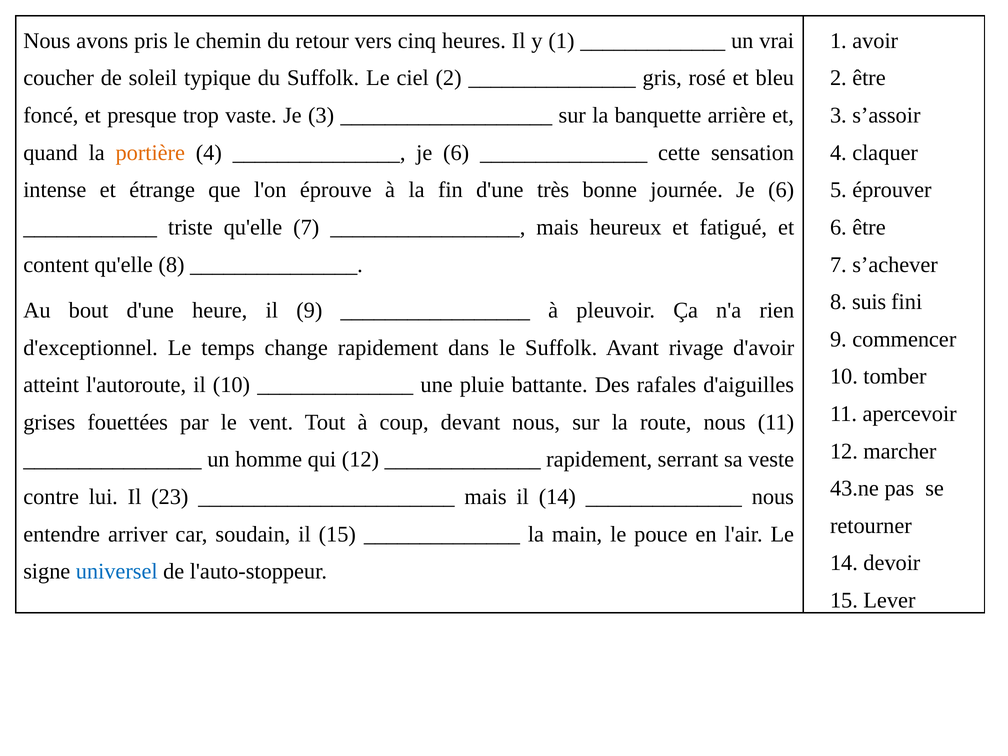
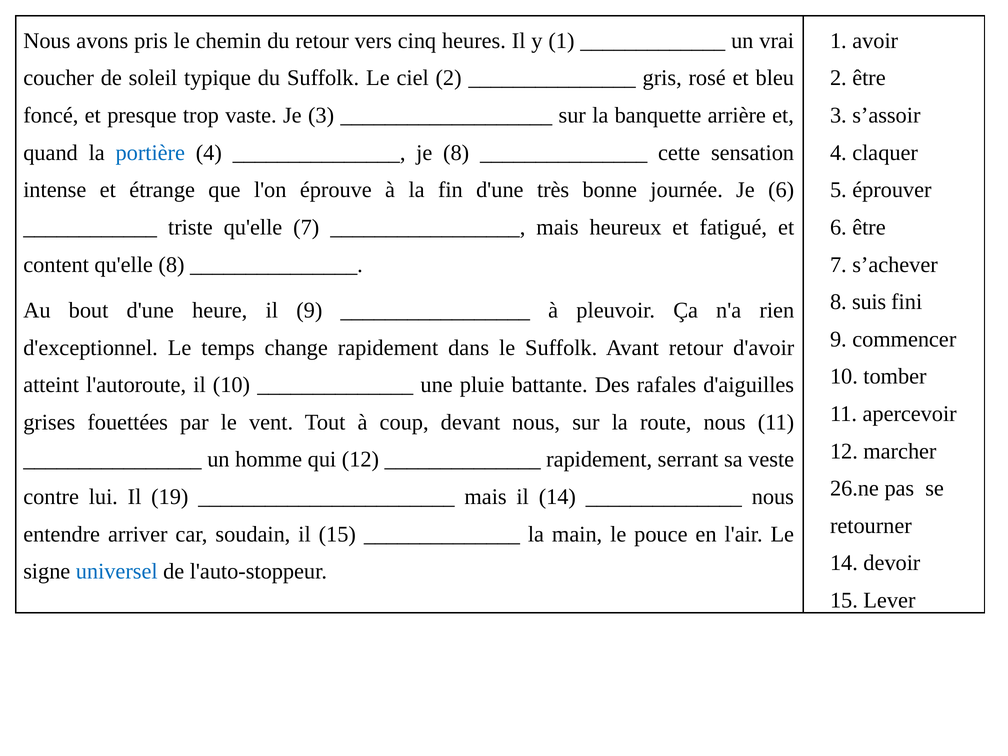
portière colour: orange -> blue
6 at (456, 153): 6 -> 8
Avant rivage: rivage -> retour
43.ne: 43.ne -> 26.ne
23: 23 -> 19
